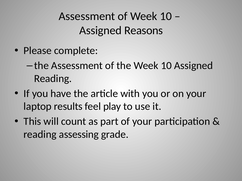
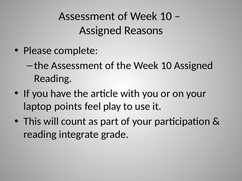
results: results -> points
assessing: assessing -> integrate
